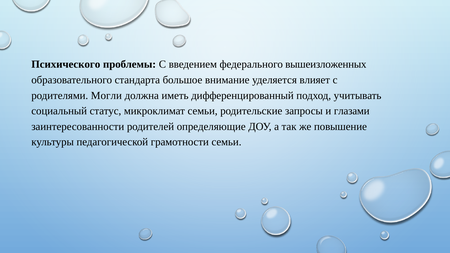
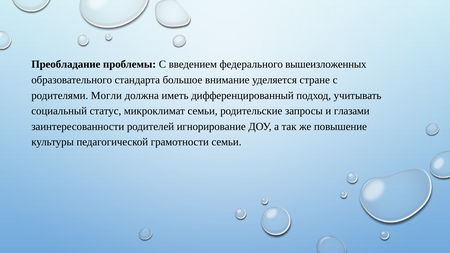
Психического: Психического -> Преобладание
влияет: влияет -> стране
определяющие: определяющие -> игнорирование
